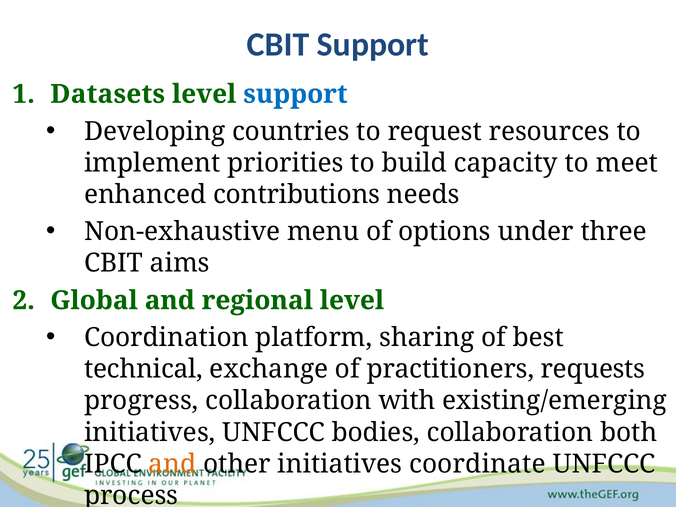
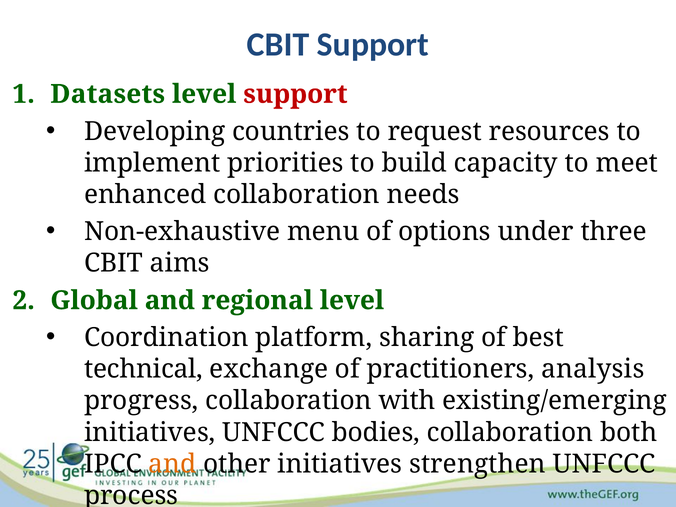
support at (295, 94) colour: blue -> red
enhanced contributions: contributions -> collaboration
requests: requests -> analysis
coordinate: coordinate -> strengthen
